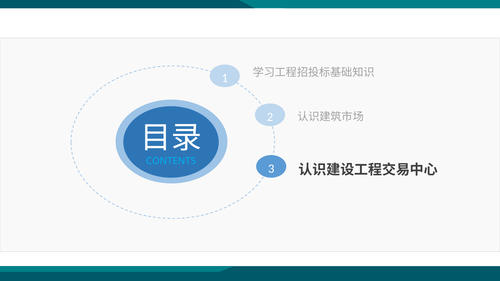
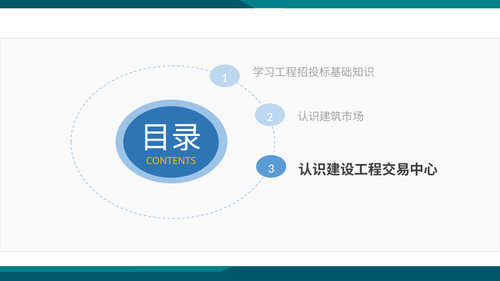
CONTENTS colour: light blue -> yellow
